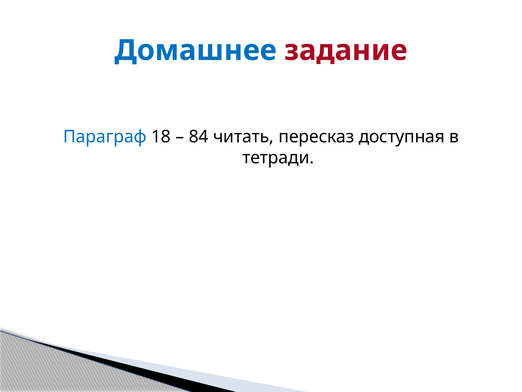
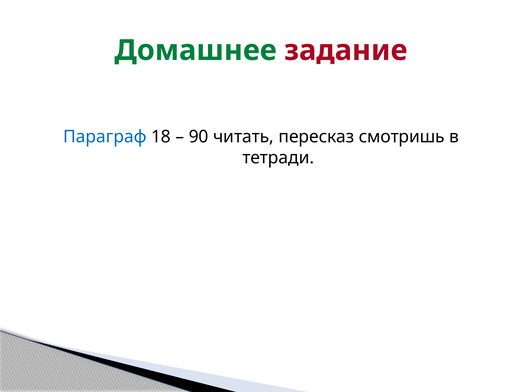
Домашнее colour: blue -> green
84: 84 -> 90
доступная: доступная -> смотришь
